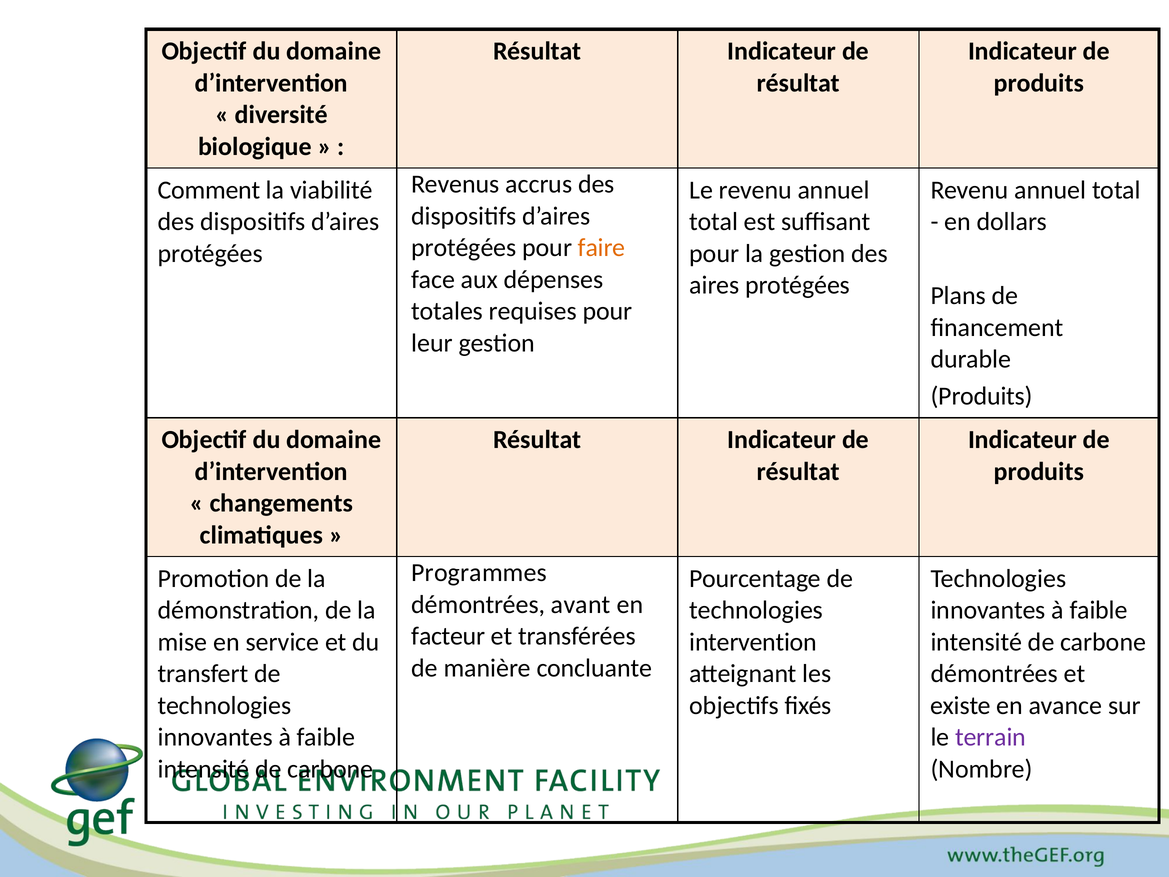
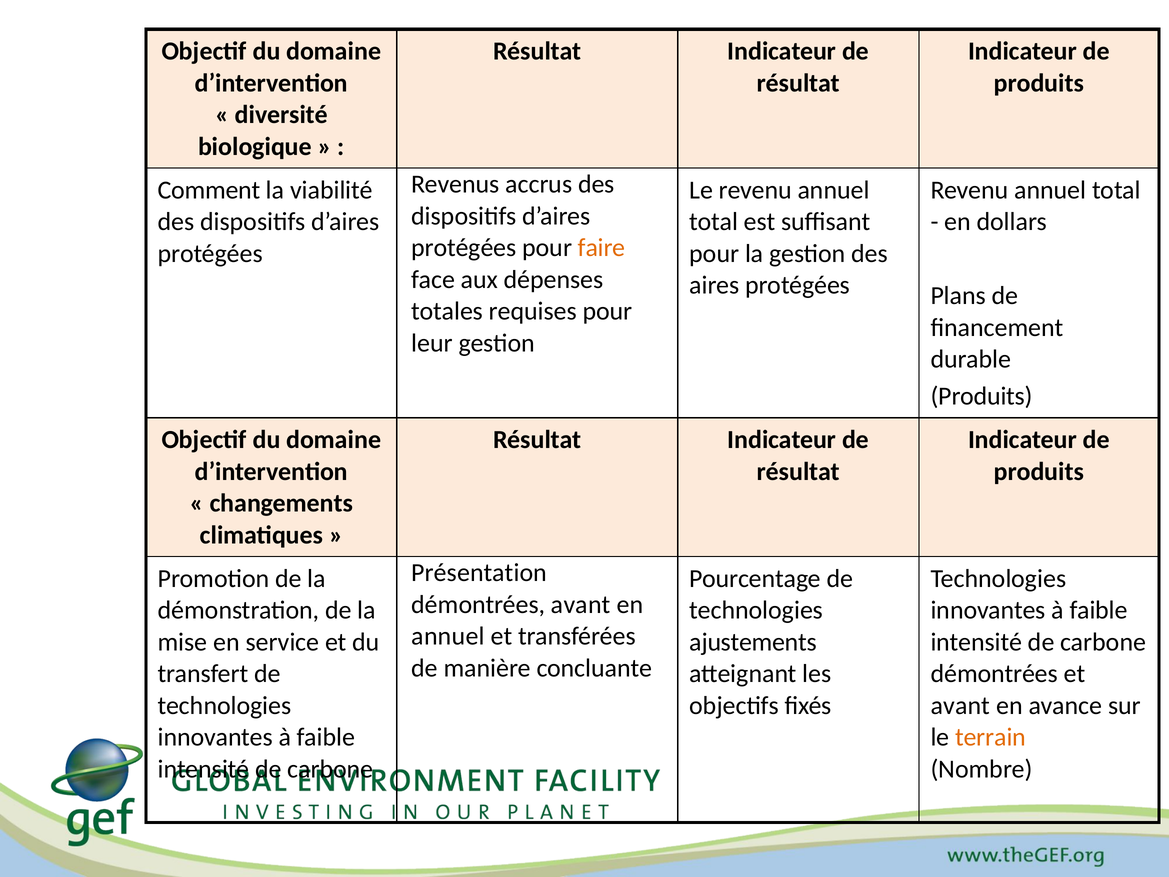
Programmes: Programmes -> Présentation
facteur at (448, 636): facteur -> annuel
intervention: intervention -> ajustements
existe at (961, 705): existe -> avant
terrain colour: purple -> orange
